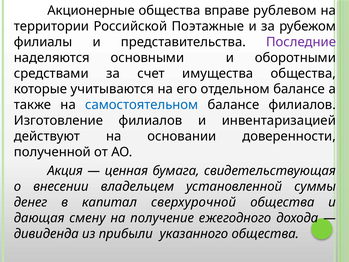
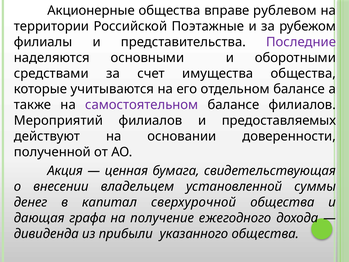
самостоятельном colour: blue -> purple
Изготовление: Изготовление -> Мероприятий
инвентаризацией: инвентаризацией -> предоставляемых
смену: смену -> графа
